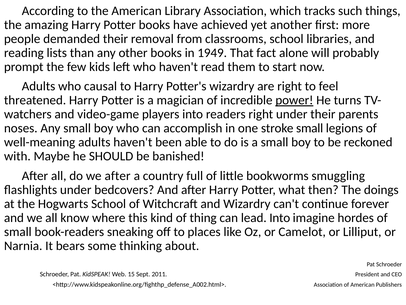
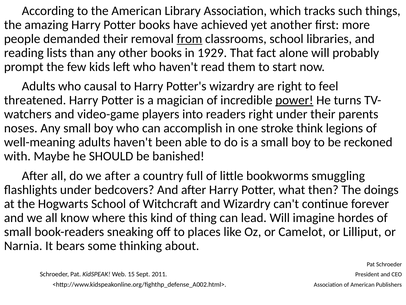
from underline: none -> present
1949: 1949 -> 1929
stroke small: small -> think
lead Into: Into -> Will
